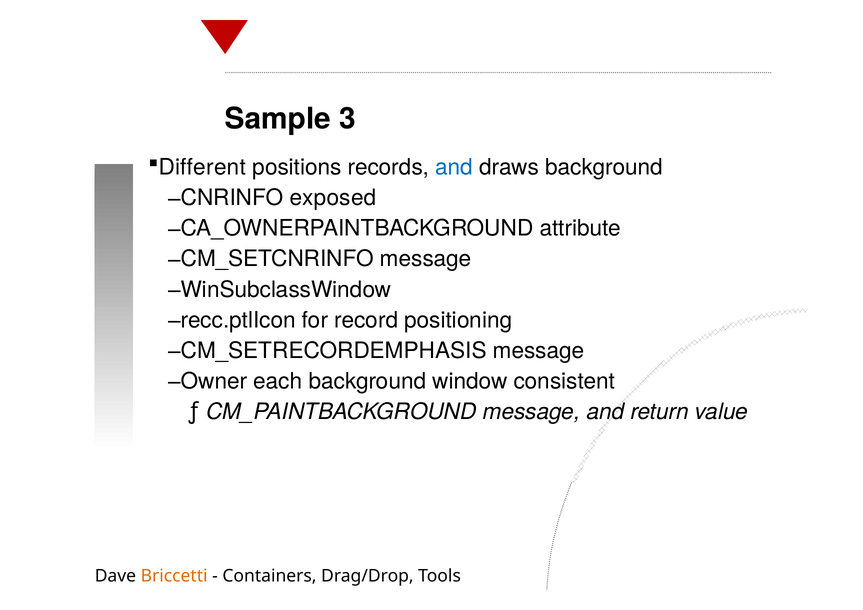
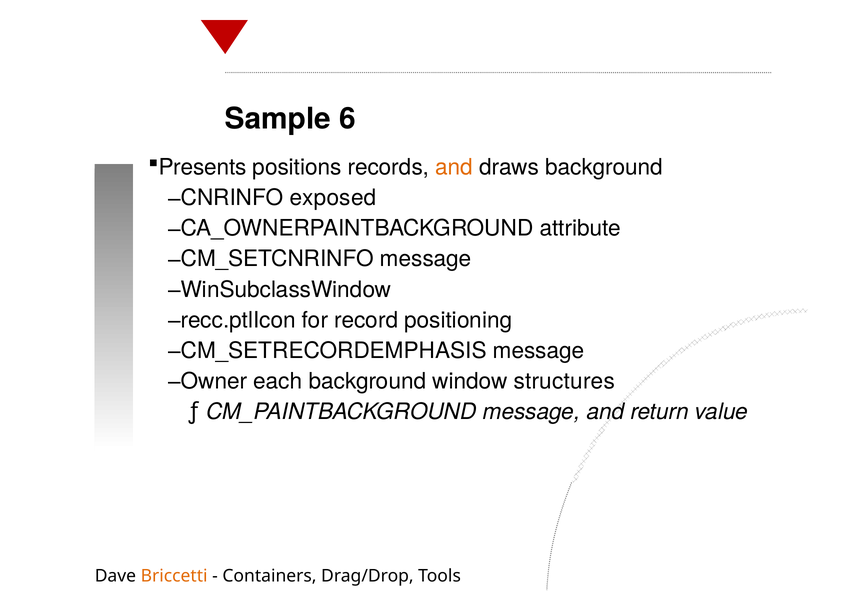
3: 3 -> 6
Different: Different -> Presents
and at (454, 167) colour: blue -> orange
consistent: consistent -> structures
